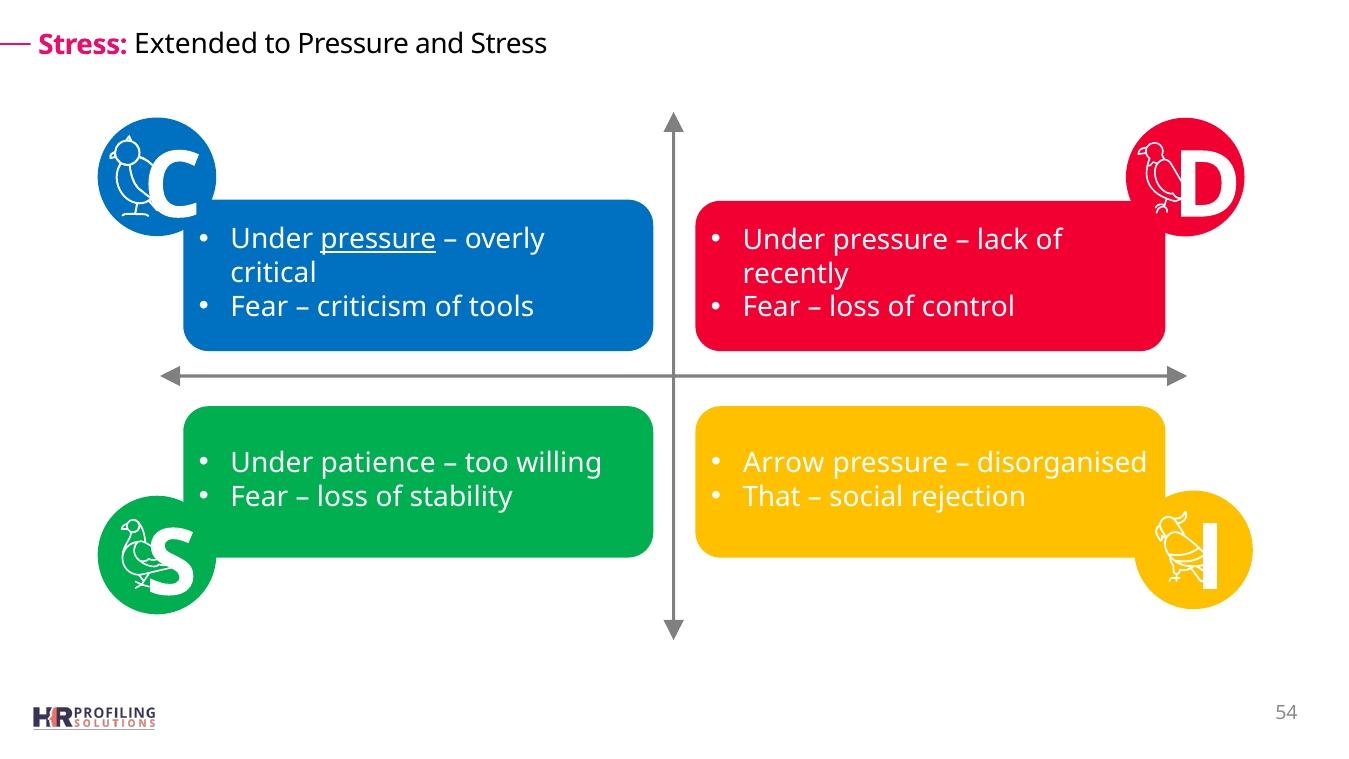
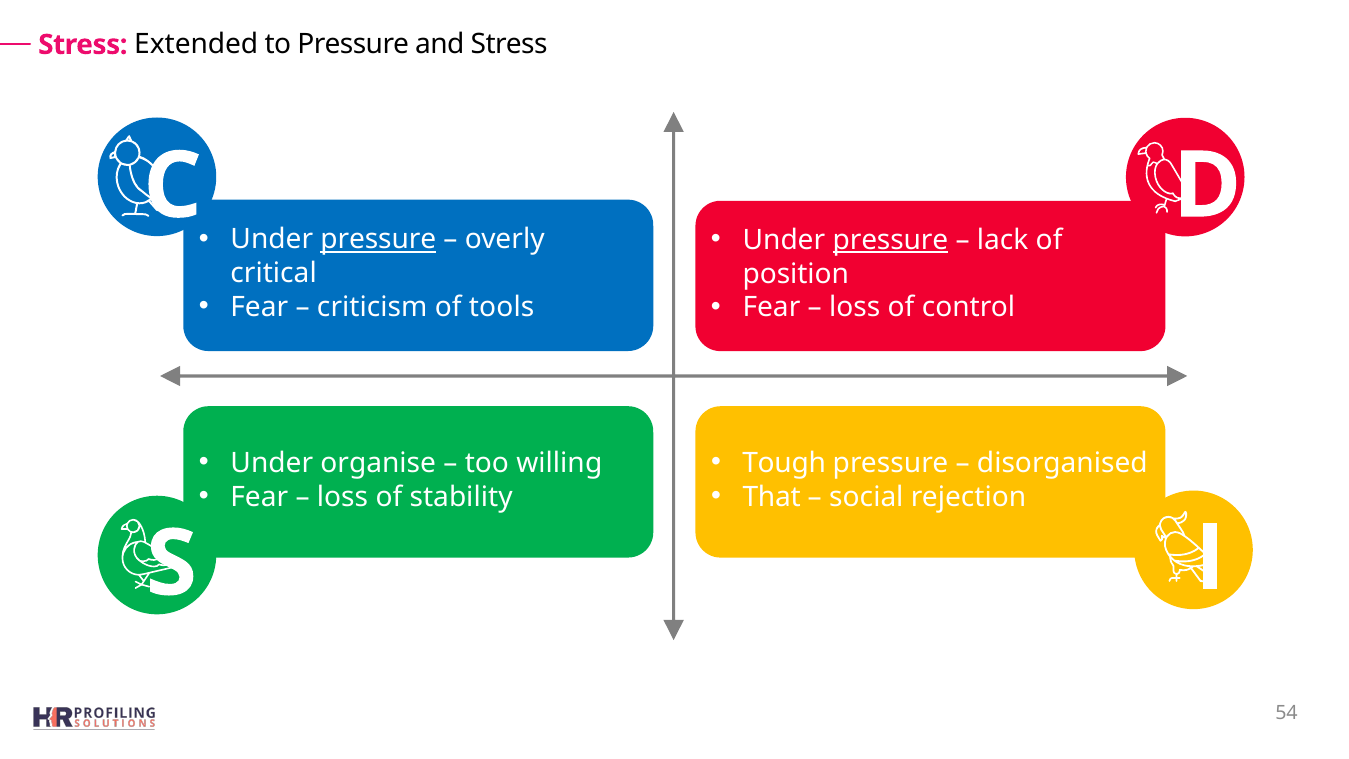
pressure at (890, 240) underline: none -> present
recently: recently -> position
patience: patience -> organise
Arrow: Arrow -> Tough
